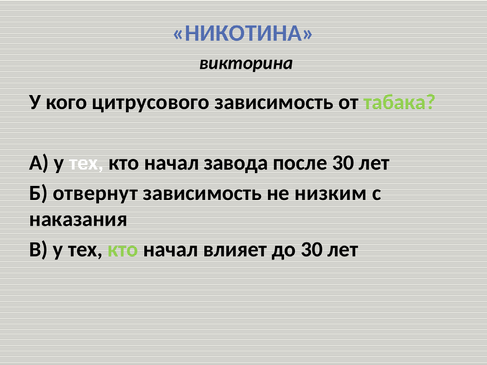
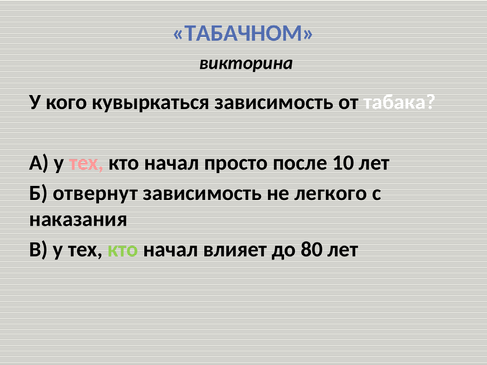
НИКОТИНА: НИКОТИНА -> ТАБАЧНОМ
цитрусового: цитрусового -> кувыркаться
табака colour: light green -> white
тех at (86, 163) colour: white -> pink
завода: завода -> просто
после 30: 30 -> 10
низким: низким -> легкого
до 30: 30 -> 80
